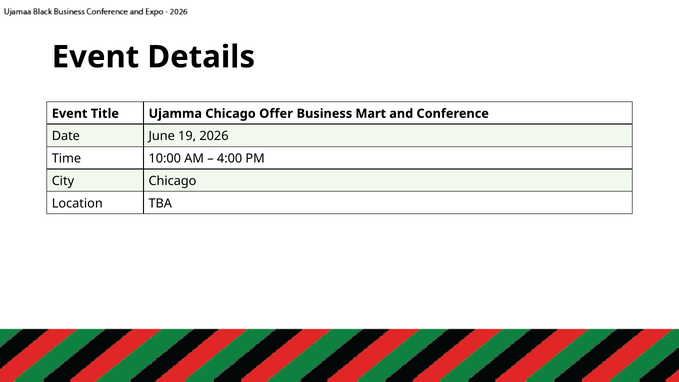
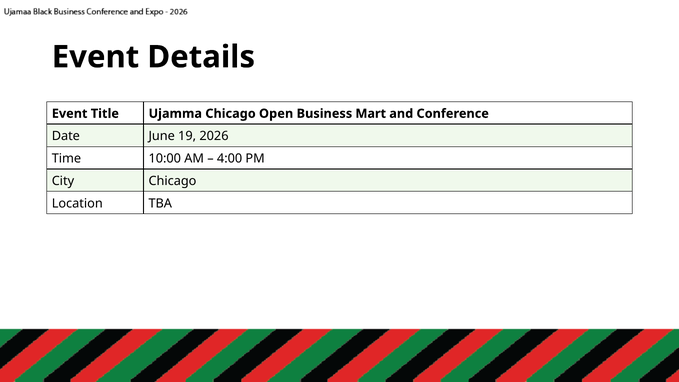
Offer: Offer -> Open
